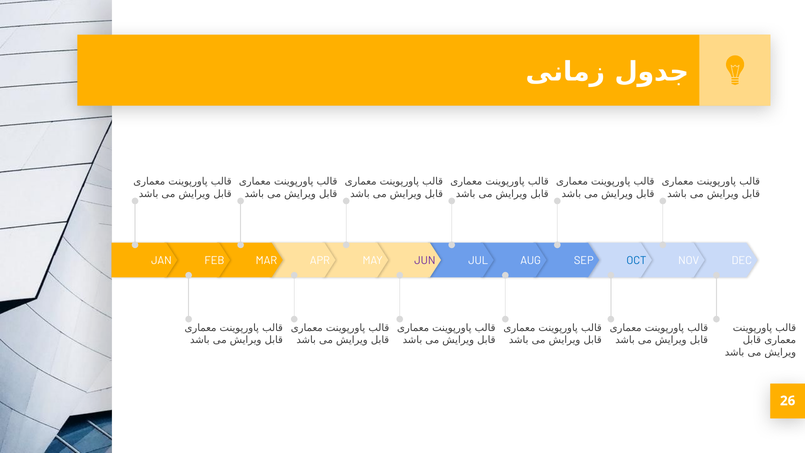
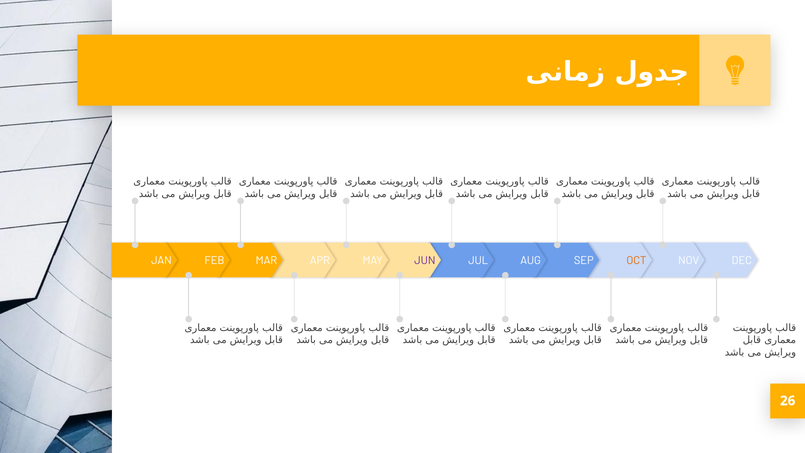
OCT colour: blue -> orange
